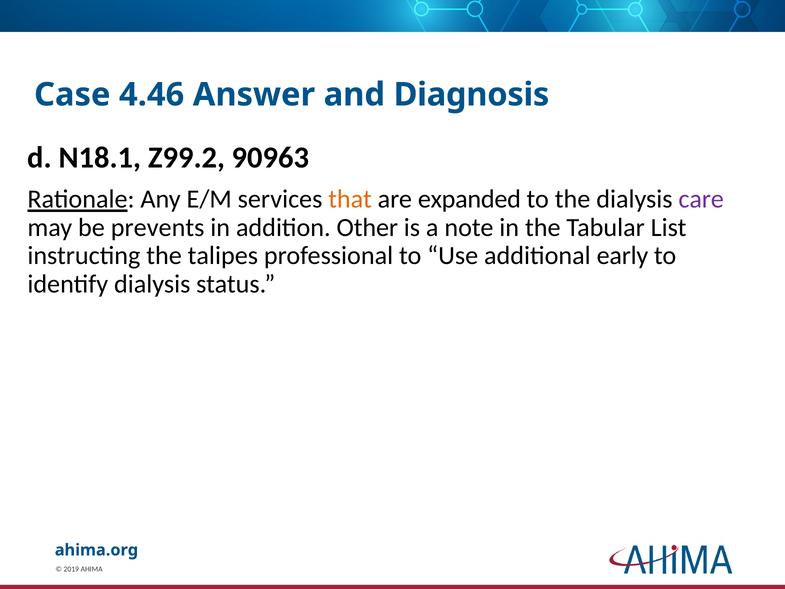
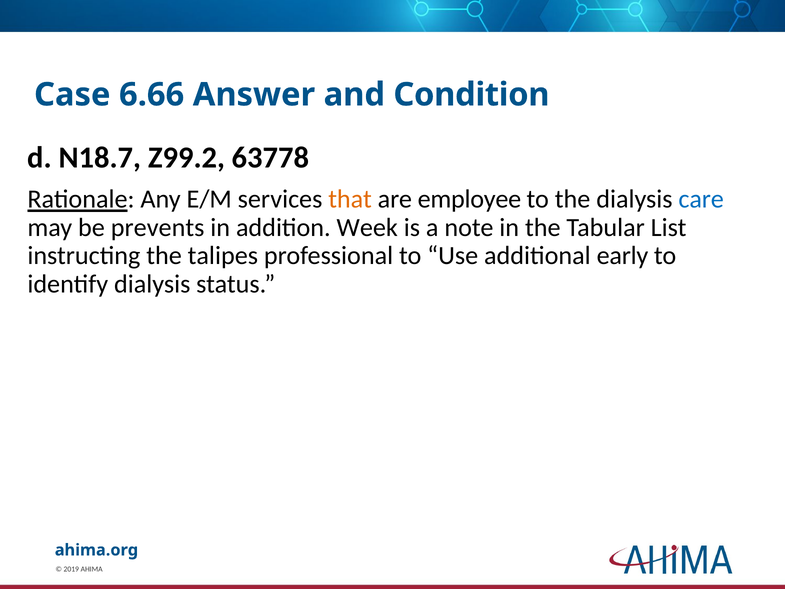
4.46: 4.46 -> 6.66
Diagnosis: Diagnosis -> Condition
N18.1: N18.1 -> N18.7
90963: 90963 -> 63778
expanded: expanded -> employee
care colour: purple -> blue
Other: Other -> Week
